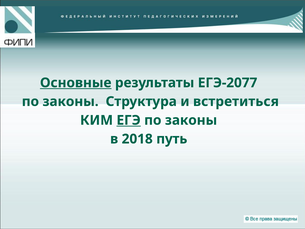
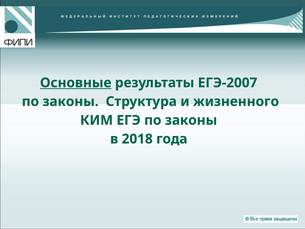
ЕГЭ-2077: ЕГЭ-2077 -> ЕГЭ-2007
встретиться: встретиться -> жизненного
ЕГЭ underline: present -> none
путь: путь -> года
